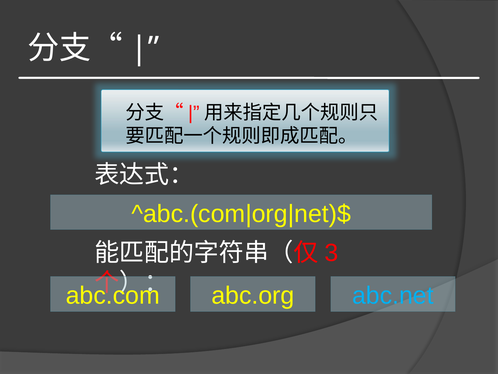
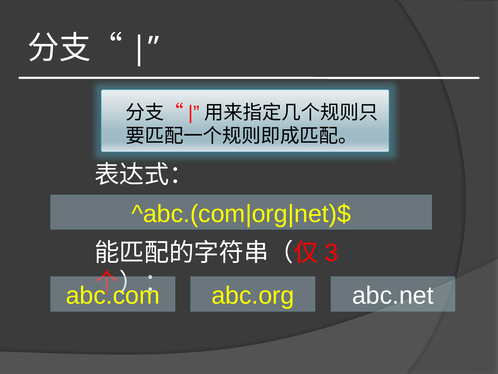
abc.net colour: light blue -> white
